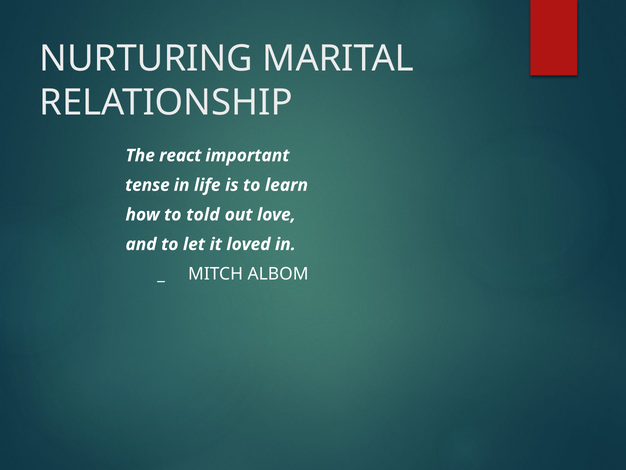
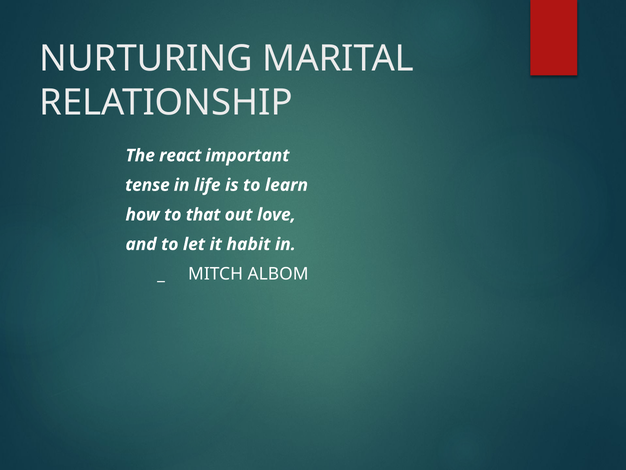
told: told -> that
loved: loved -> habit
